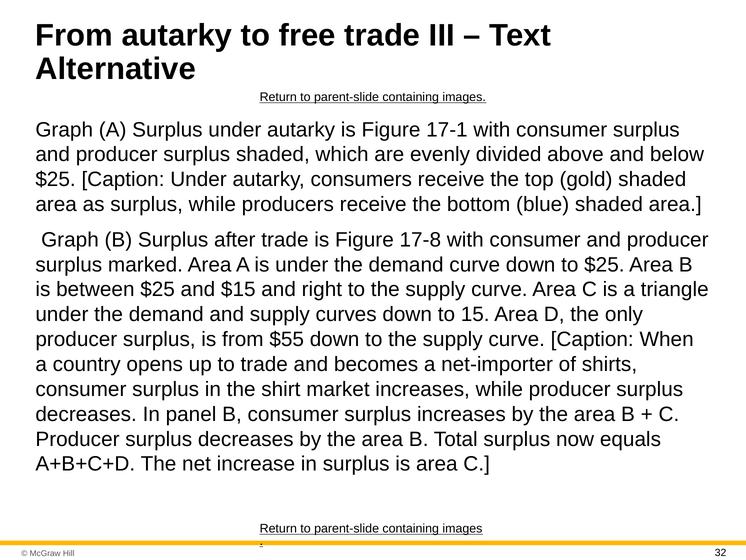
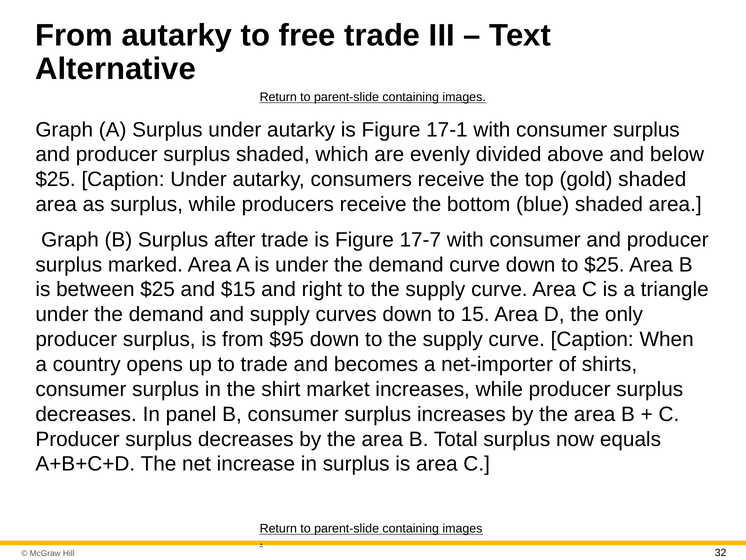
17-8: 17-8 -> 17-7
$55: $55 -> $95
